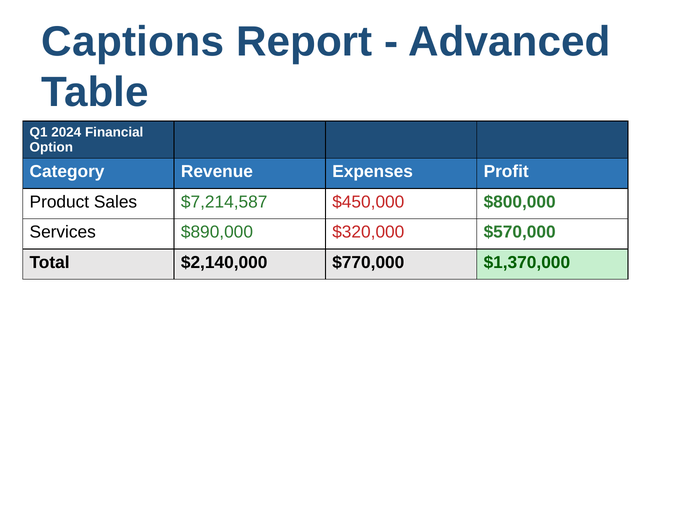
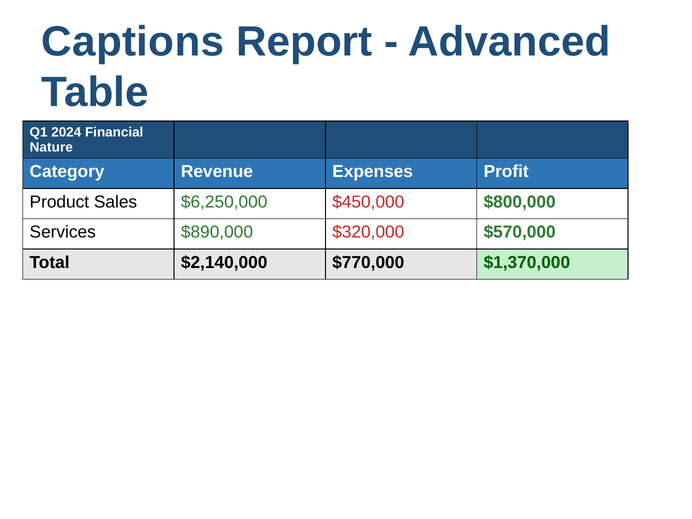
Option: Option -> Nature
$7,214,587: $7,214,587 -> $6,250,000
